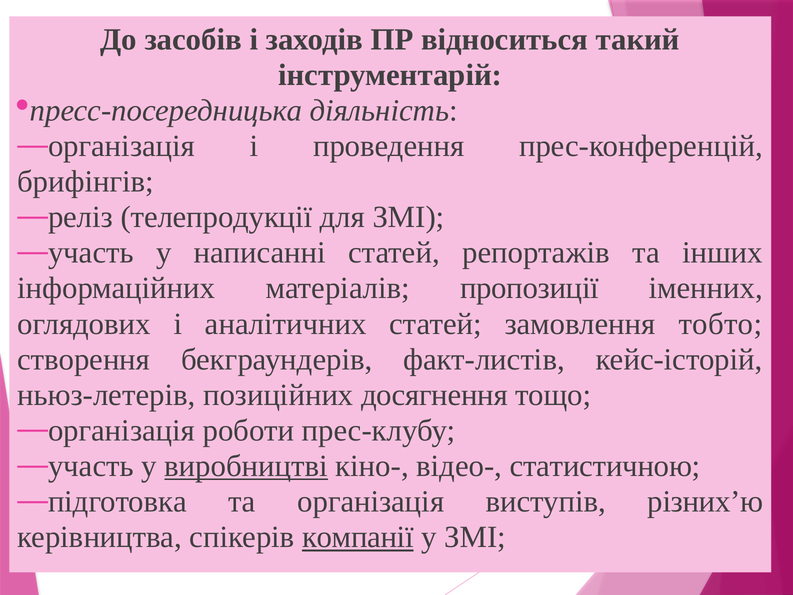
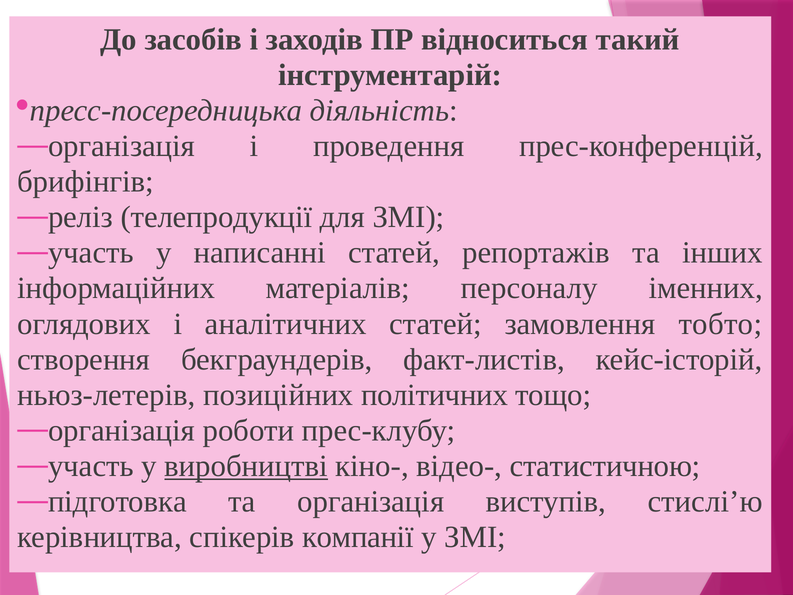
пропозиції: пропозиції -> персоналу
досягнення: досягнення -> політичних
різних’ю: різних’ю -> стислі’ю
компанії underline: present -> none
